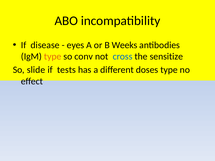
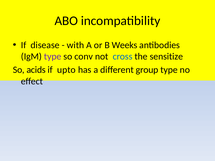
eyes: eyes -> with
type at (53, 57) colour: orange -> purple
slide: slide -> acids
tests: tests -> upto
doses: doses -> group
